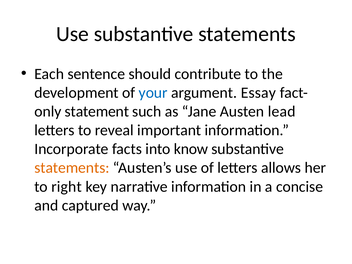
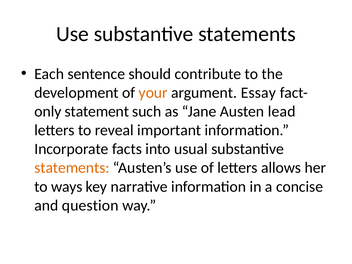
your colour: blue -> orange
know: know -> usual
right: right -> ways
captured: captured -> question
